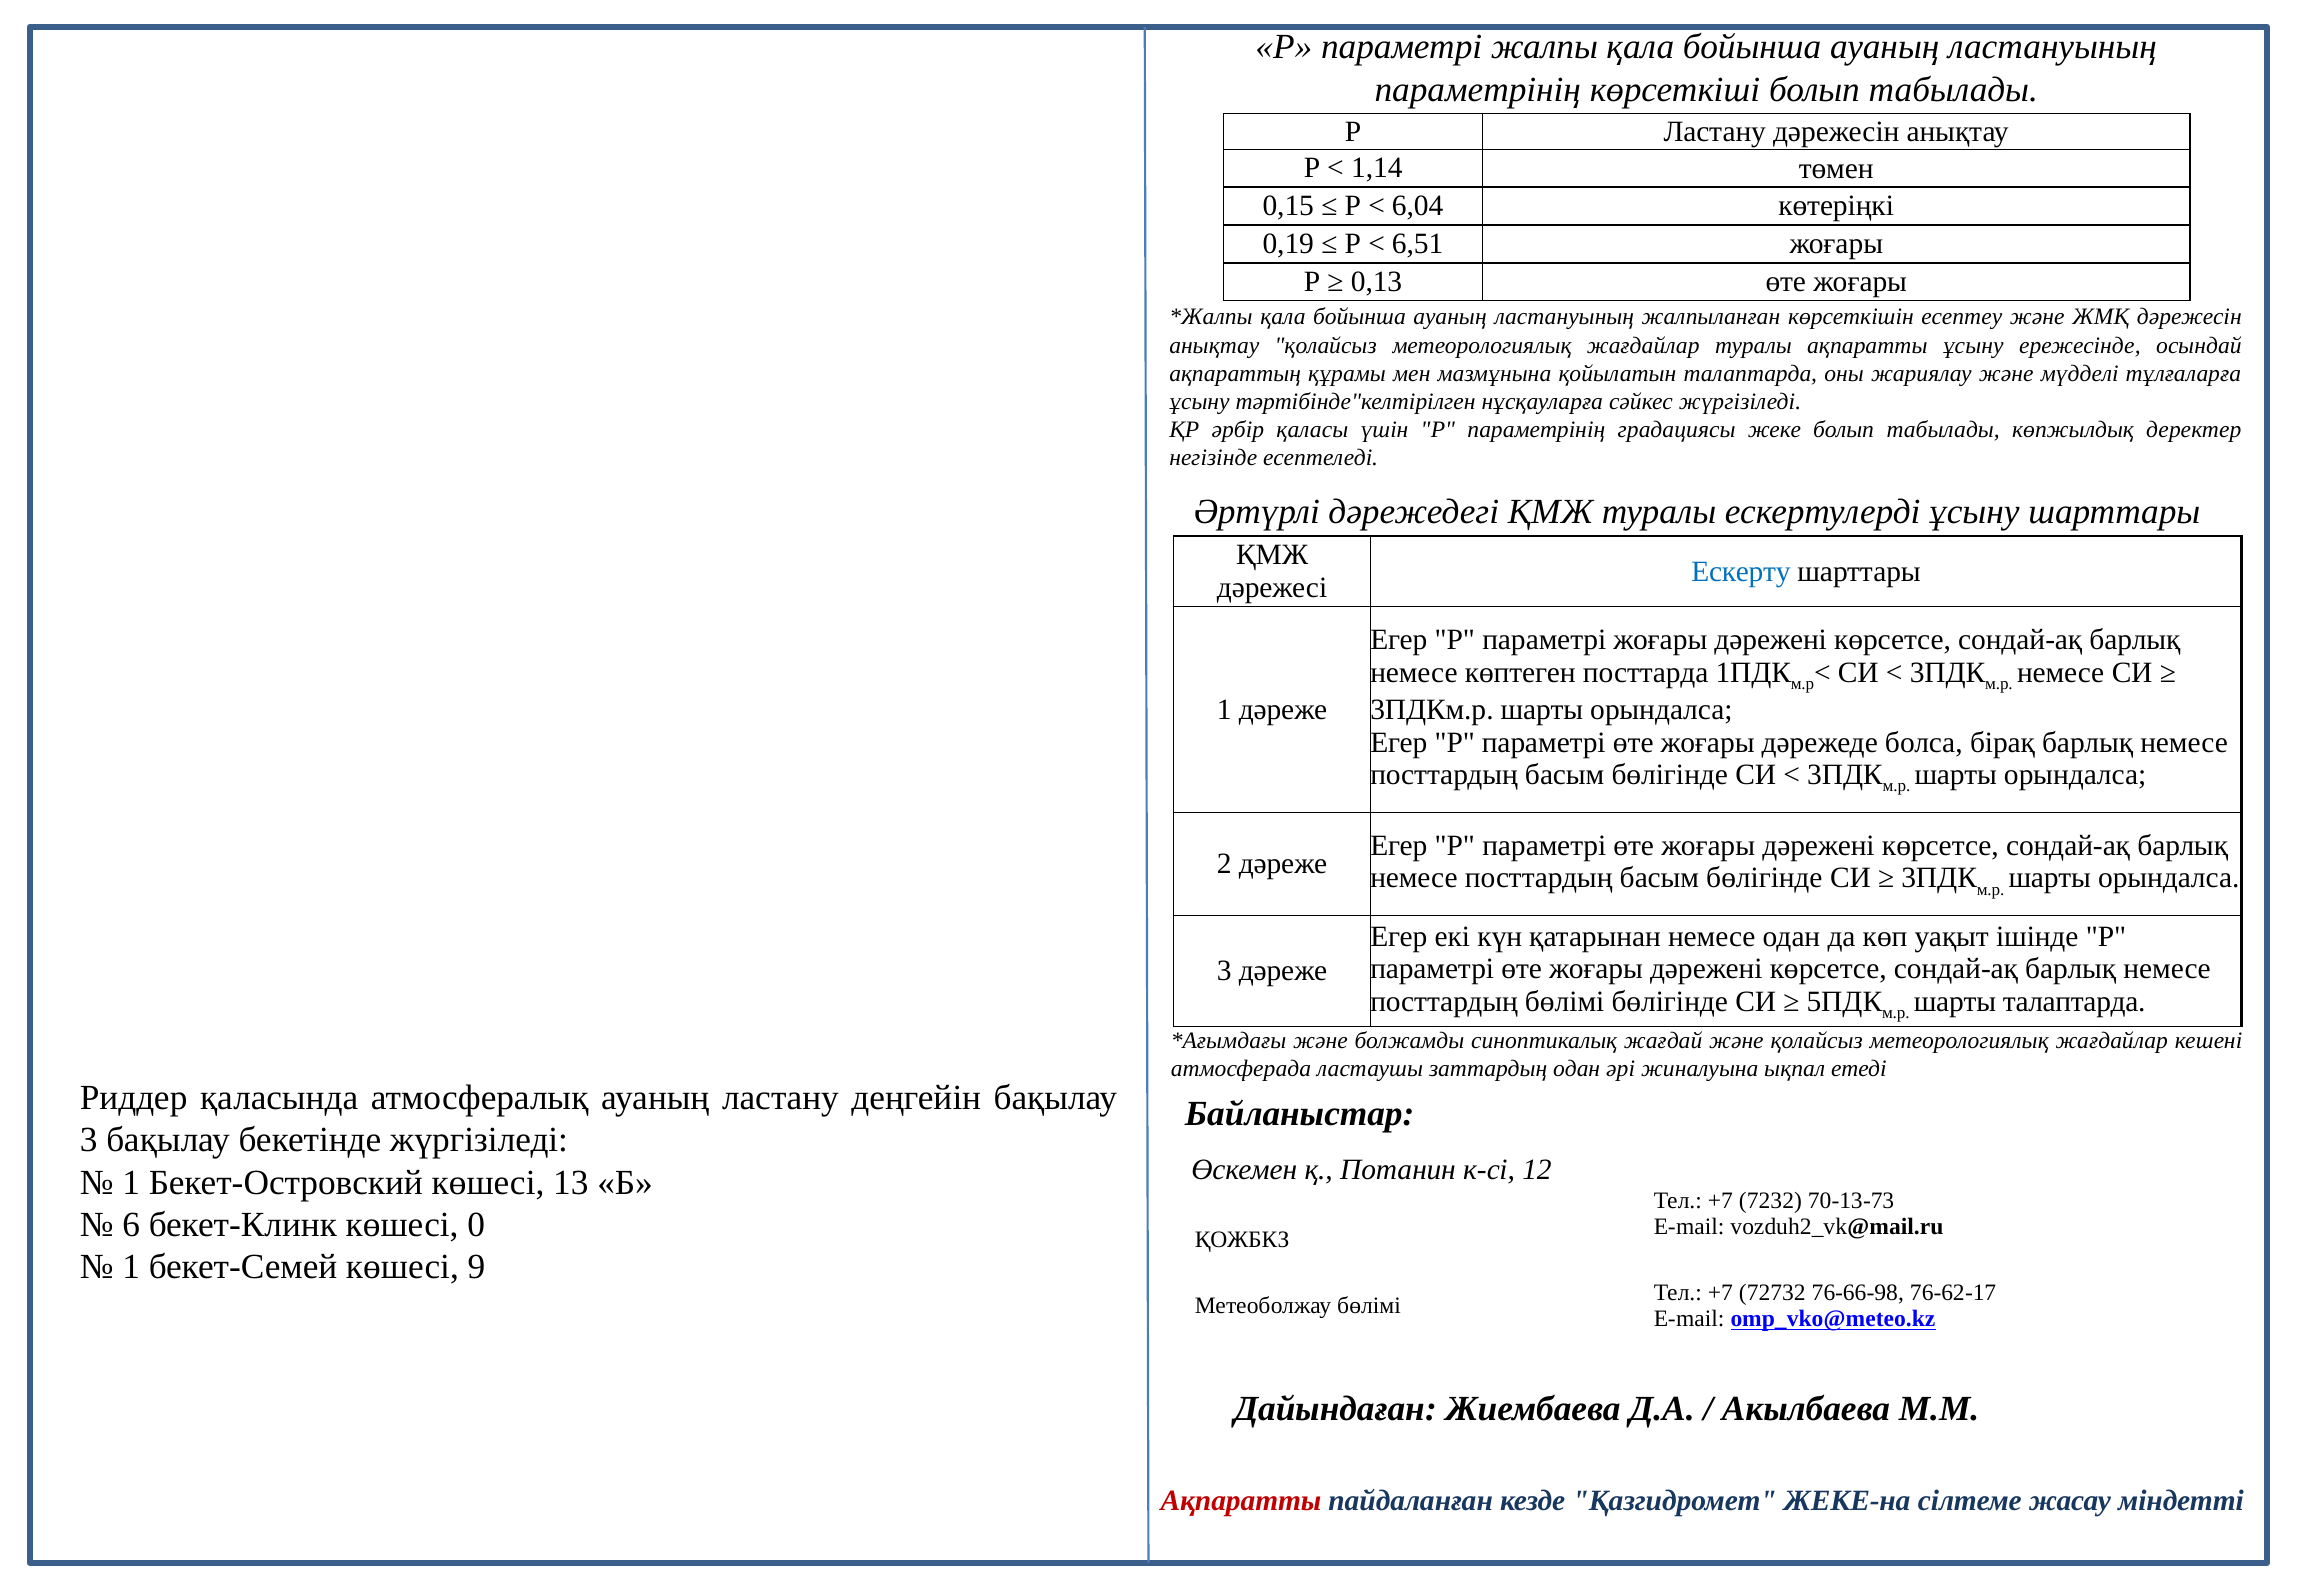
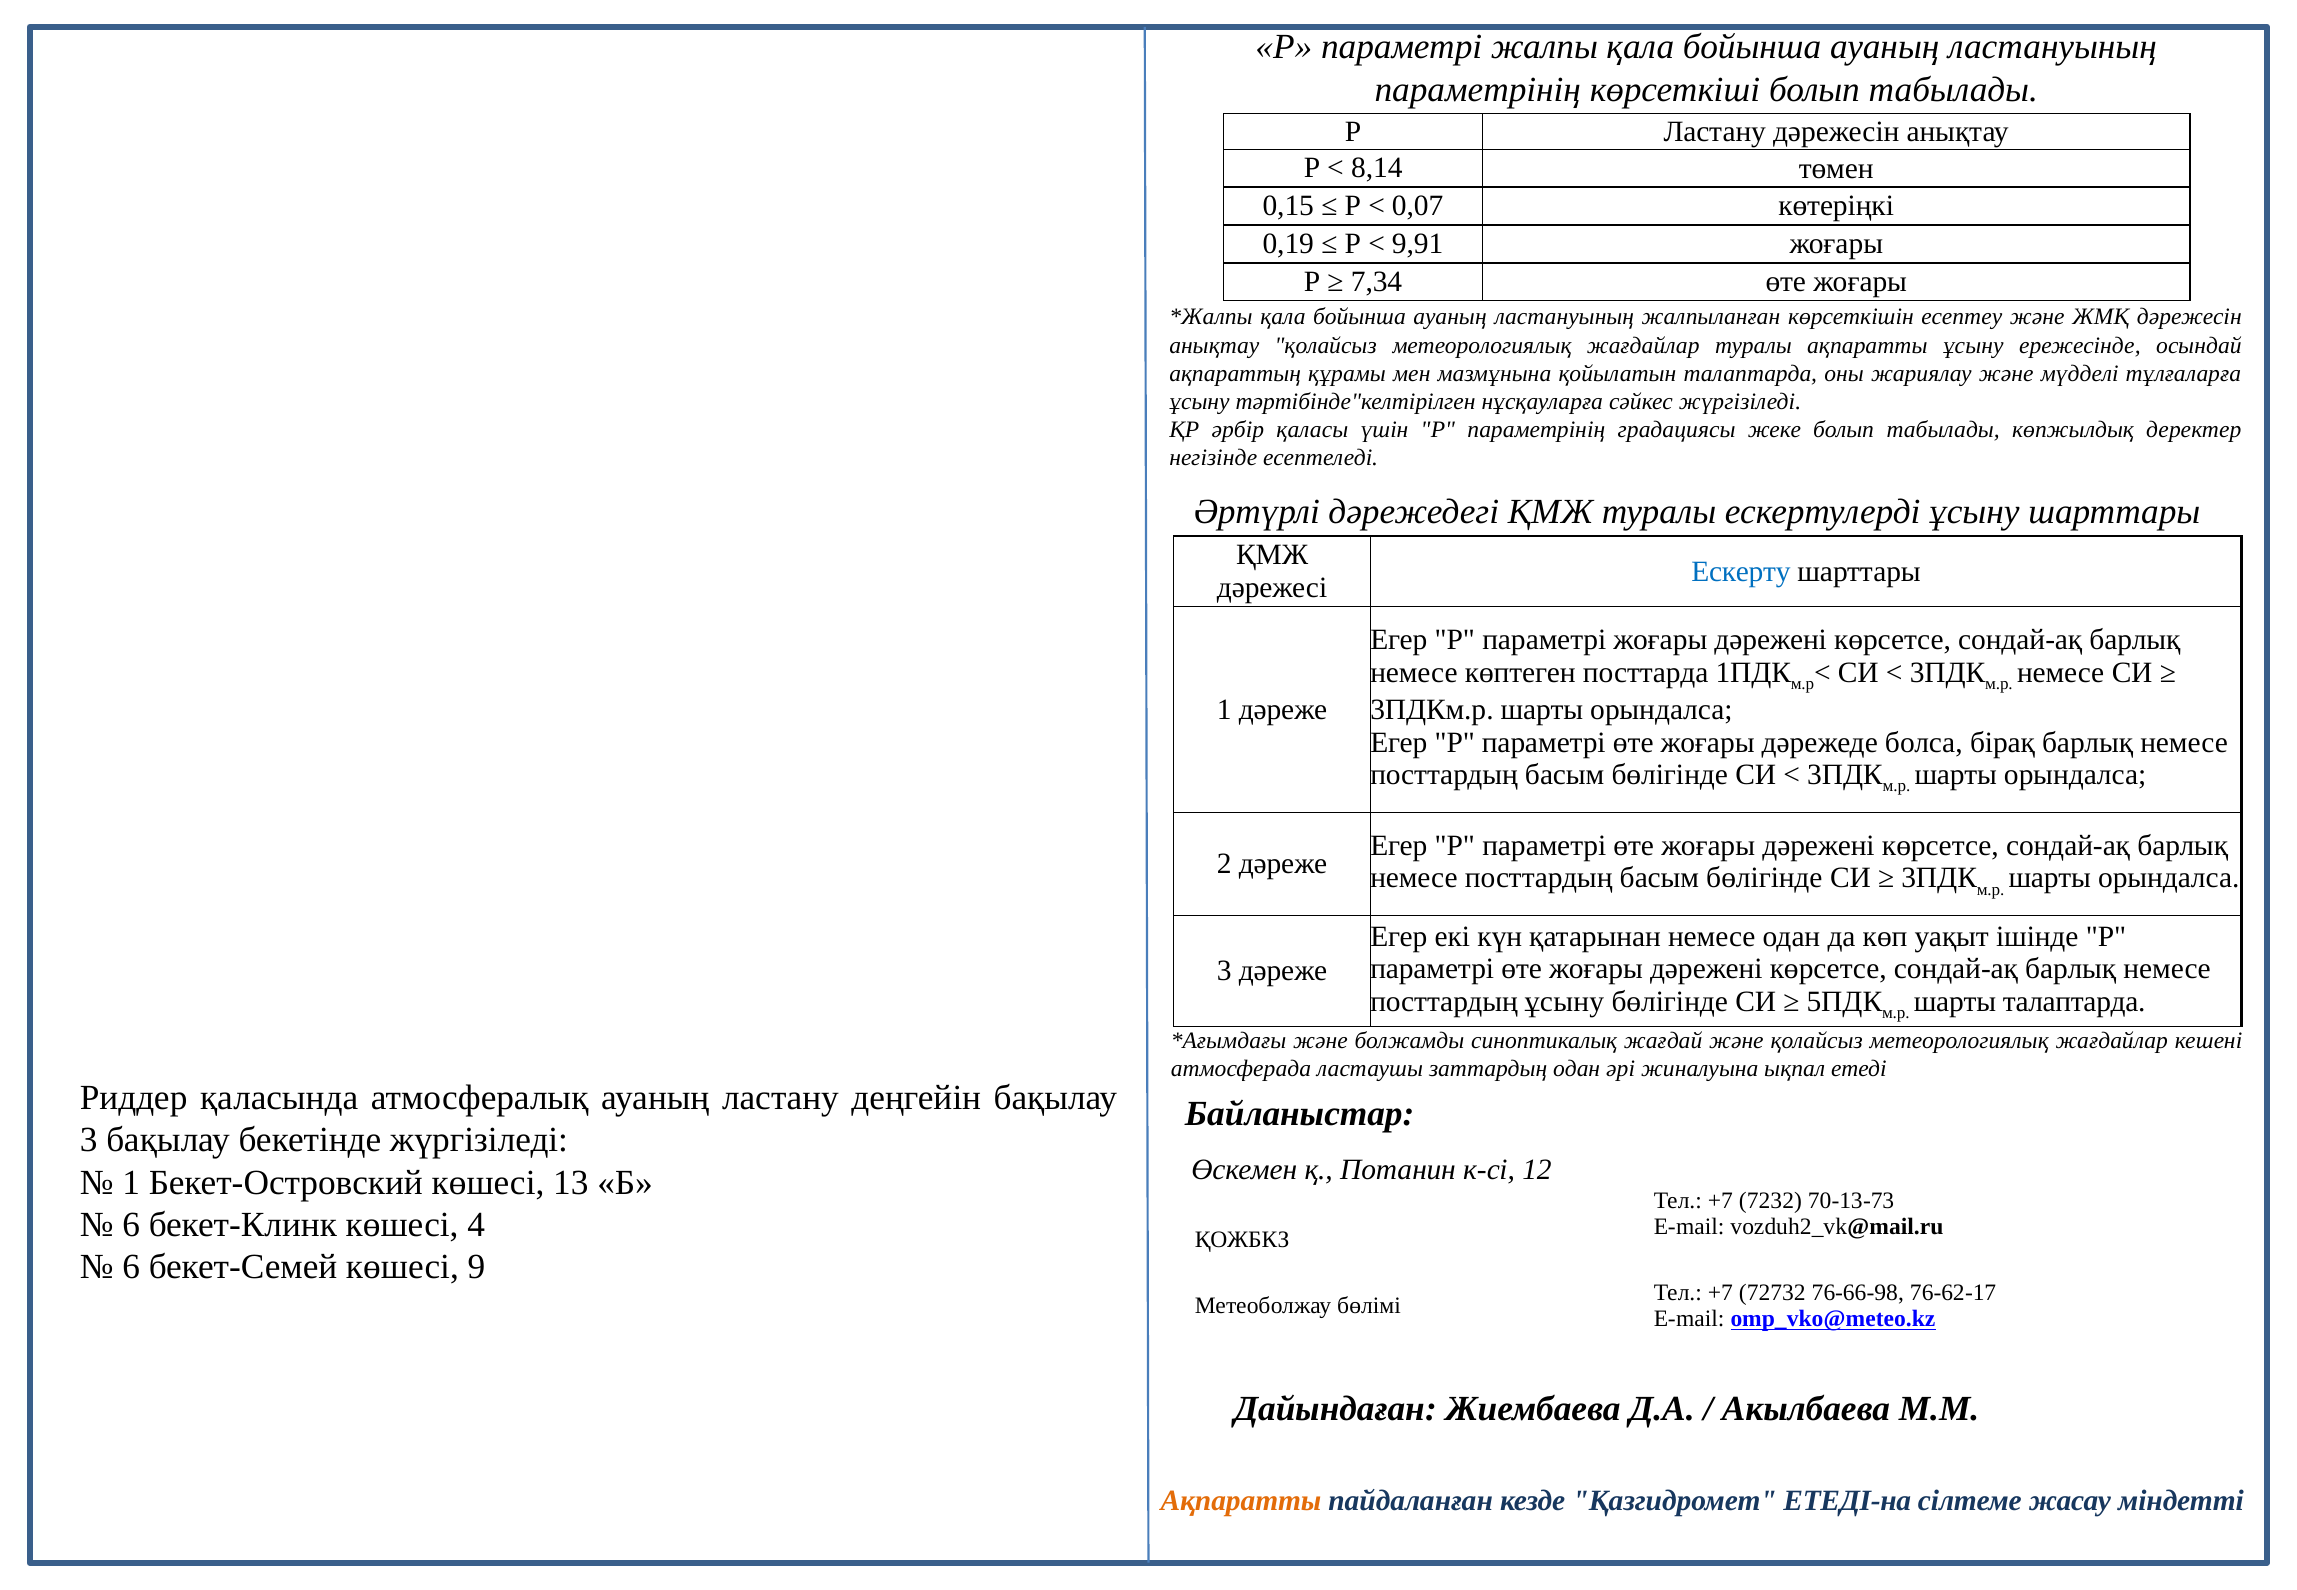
1,14: 1,14 -> 8,14
6,04: 6,04 -> 0,07
6,51: 6,51 -> 9,91
0,13: 0,13 -> 7,34
посттардың бөлімі: бөлімі -> ұсыну
0: 0 -> 4
1 at (131, 1267): 1 -> 6
Ақпаратты at (1241, 1501) colour: red -> orange
ЖЕКЕ-на: ЖЕКЕ-на -> ЕТЕДІ-на
